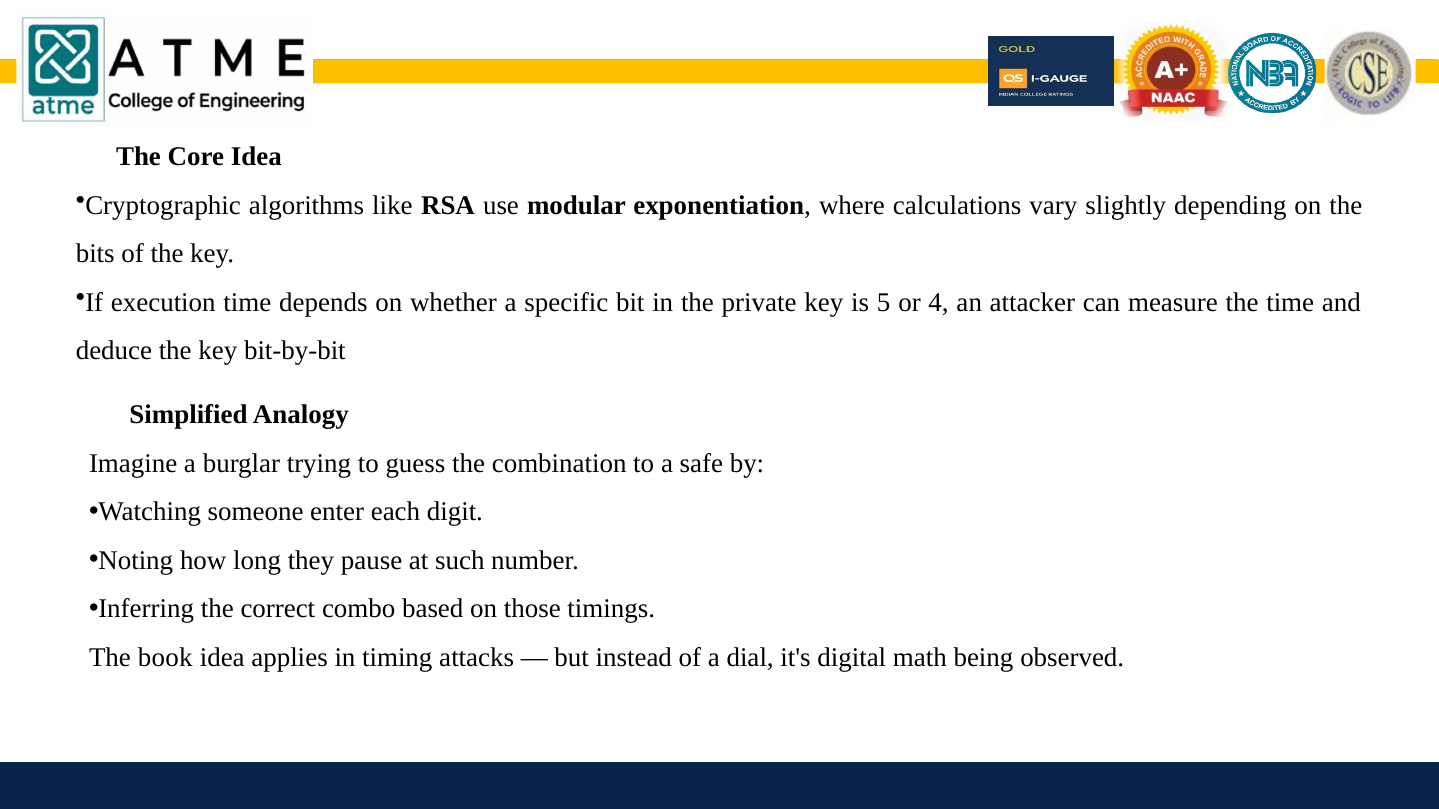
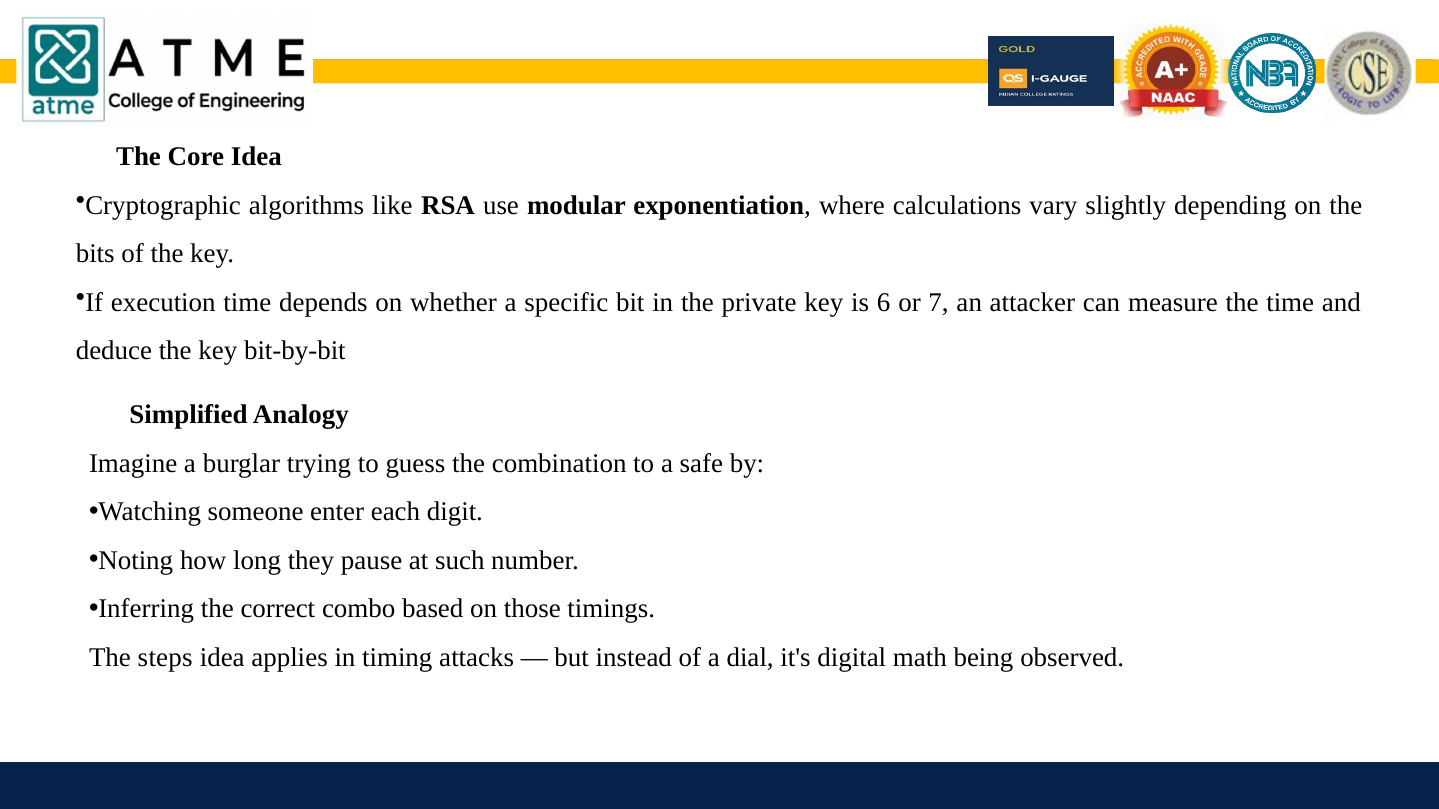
5: 5 -> 6
4: 4 -> 7
book: book -> steps
